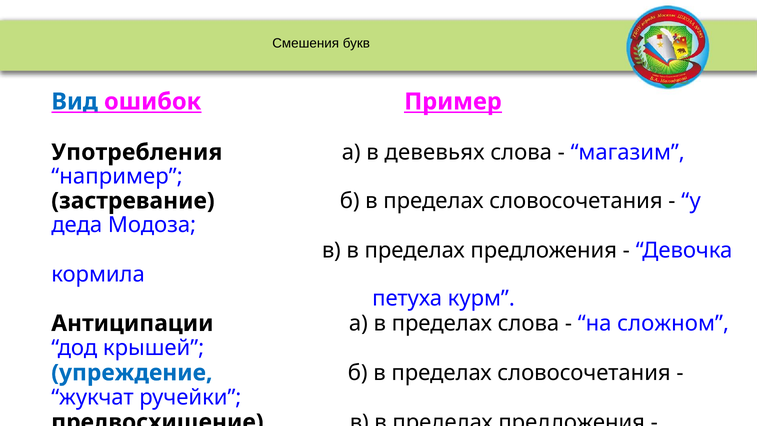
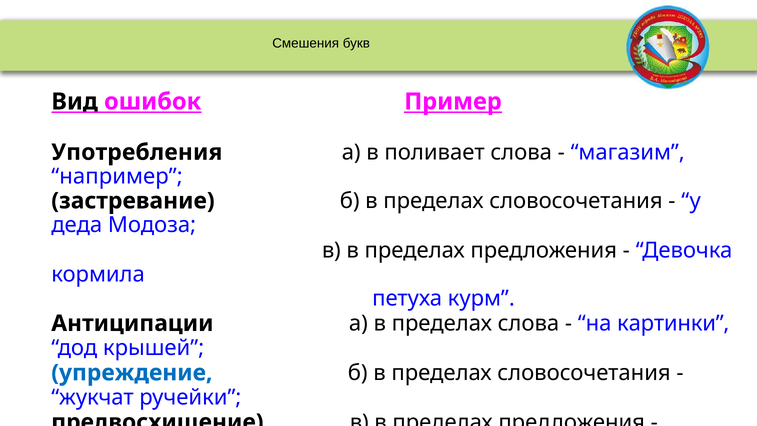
Вид colour: blue -> black
девевьях: девевьях -> поливает
сложном: сложном -> картинки
